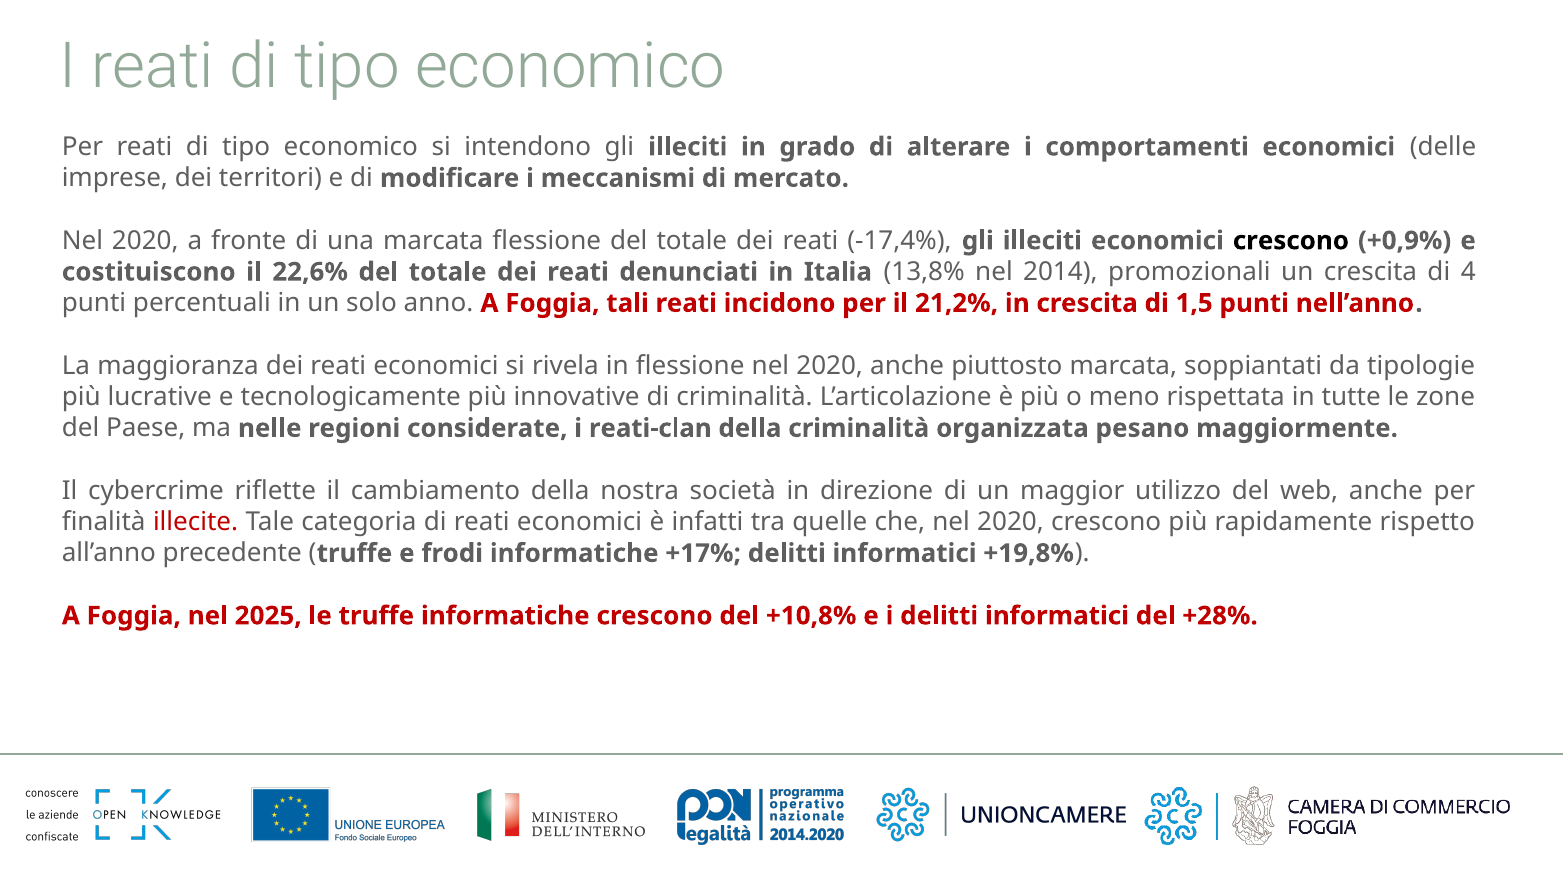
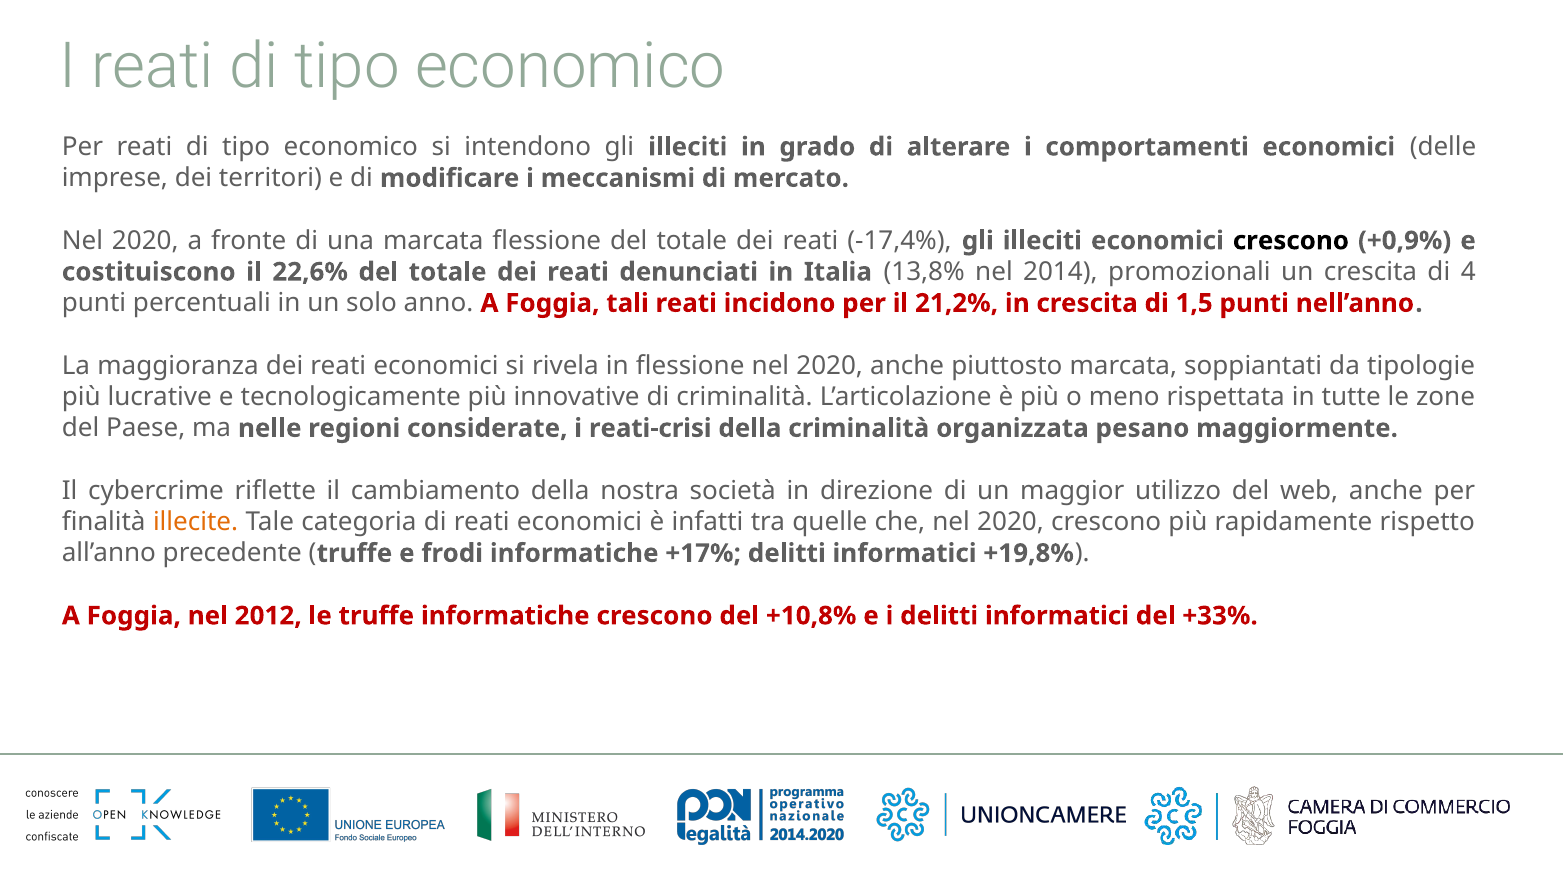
reati-clan: reati-clan -> reati-crisi
illecite colour: red -> orange
2025: 2025 -> 2012
+28%: +28% -> +33%
